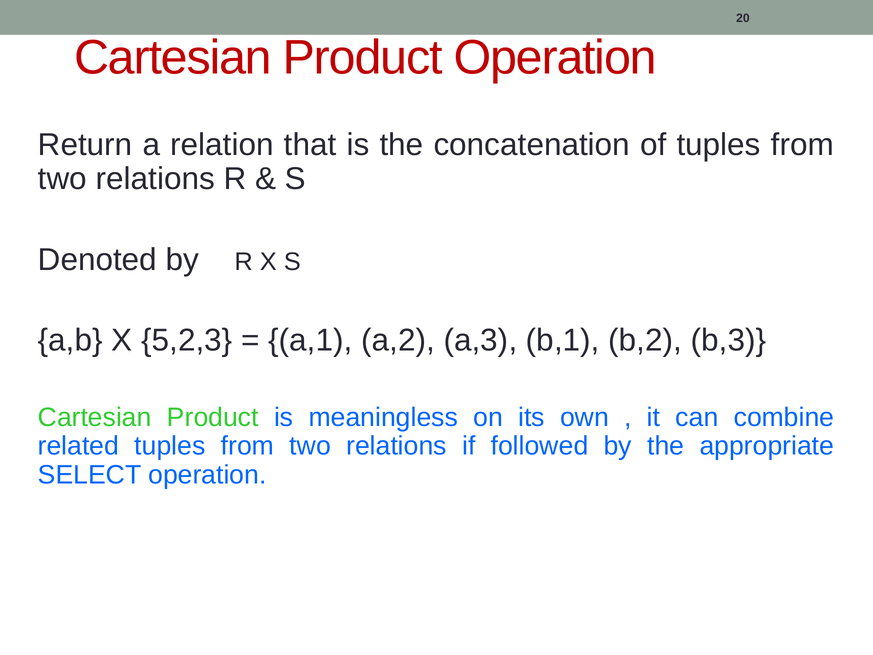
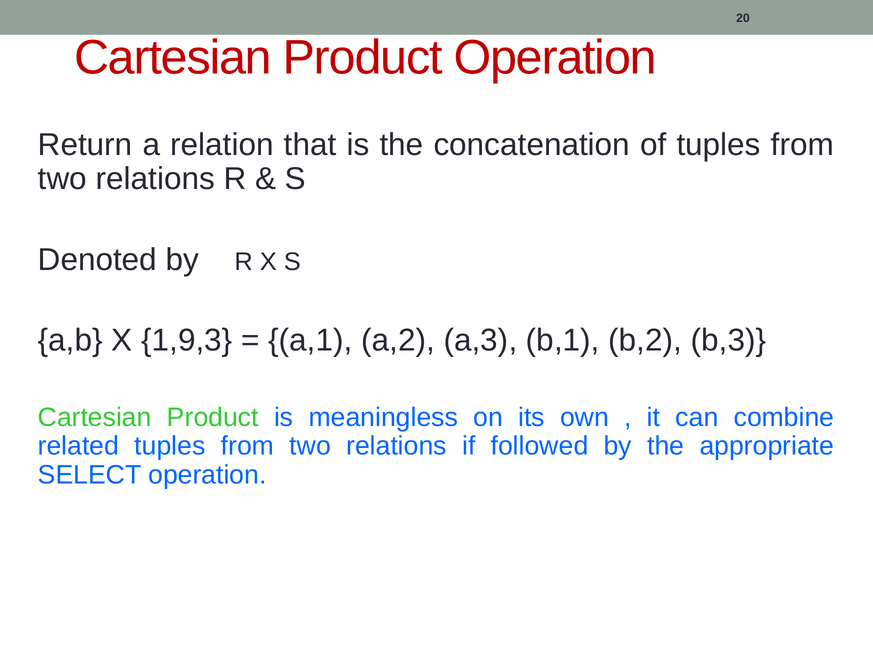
5,2,3: 5,2,3 -> 1,9,3
